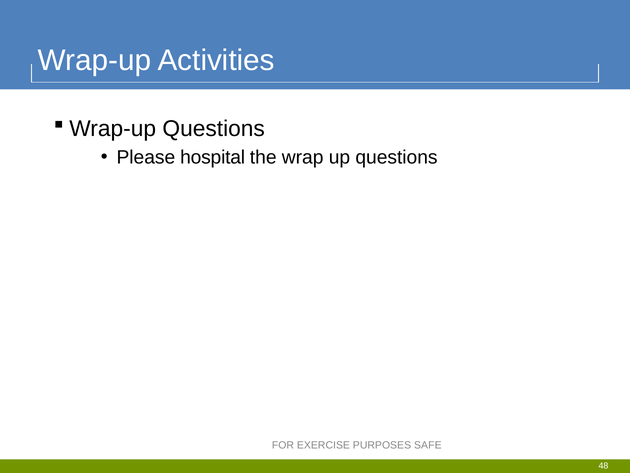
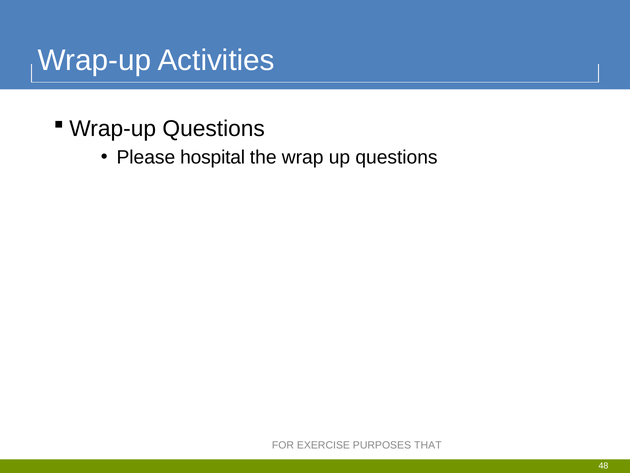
SAFE: SAFE -> THAT
